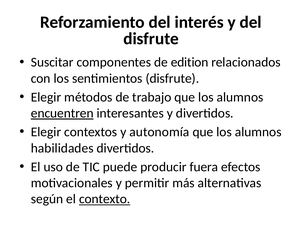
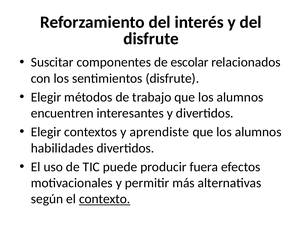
edition: edition -> escolar
encuentren underline: present -> none
autonomía: autonomía -> aprendiste
